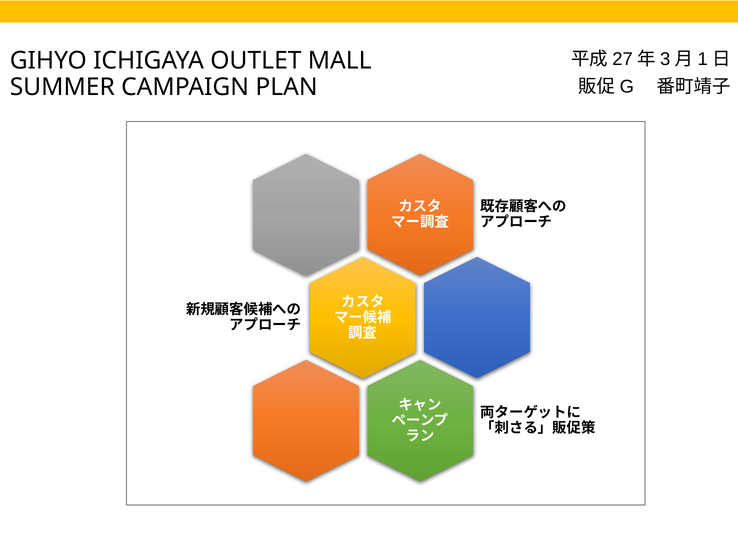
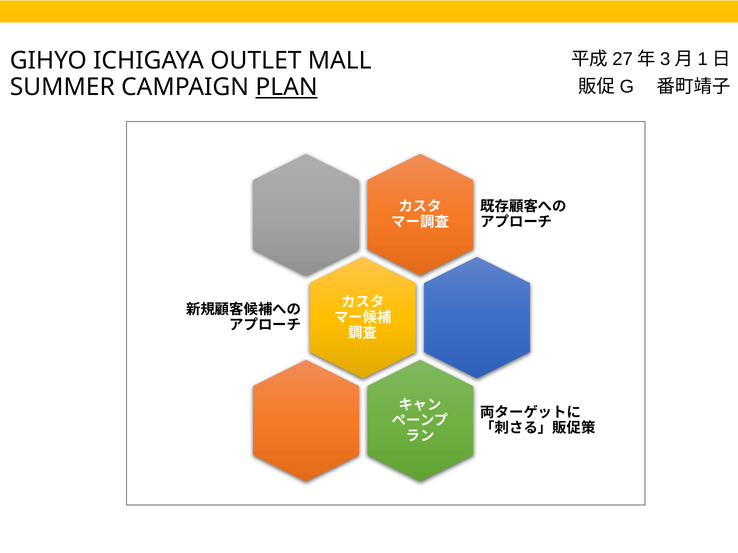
PLAN underline: none -> present
